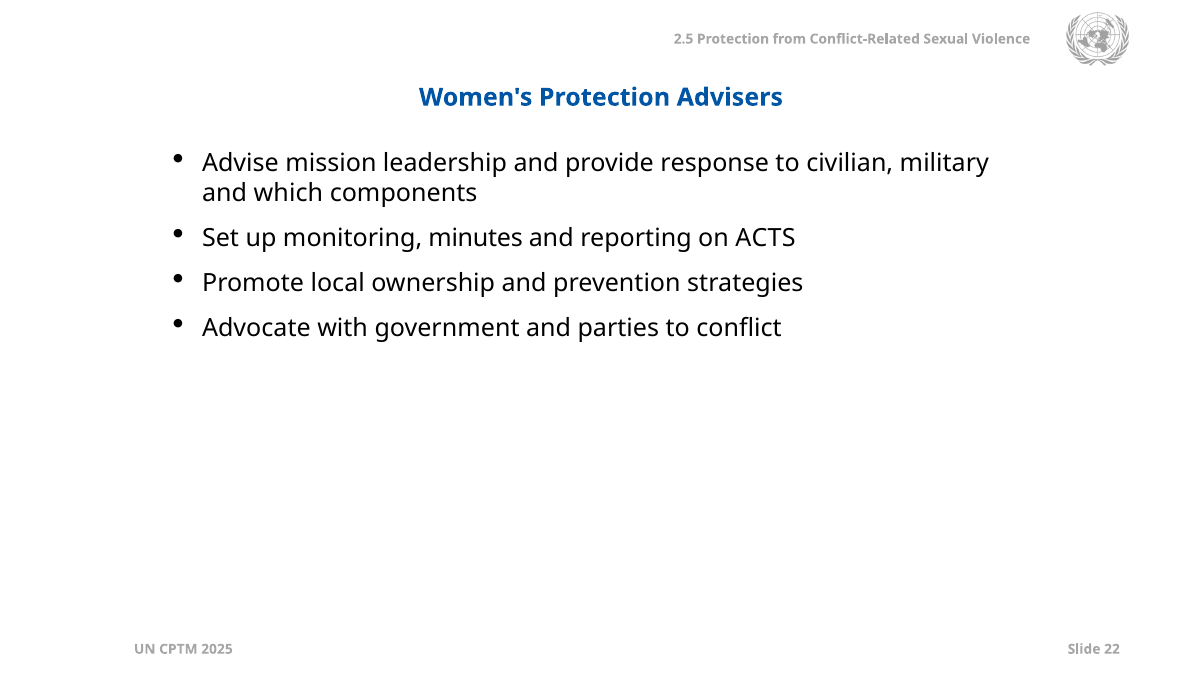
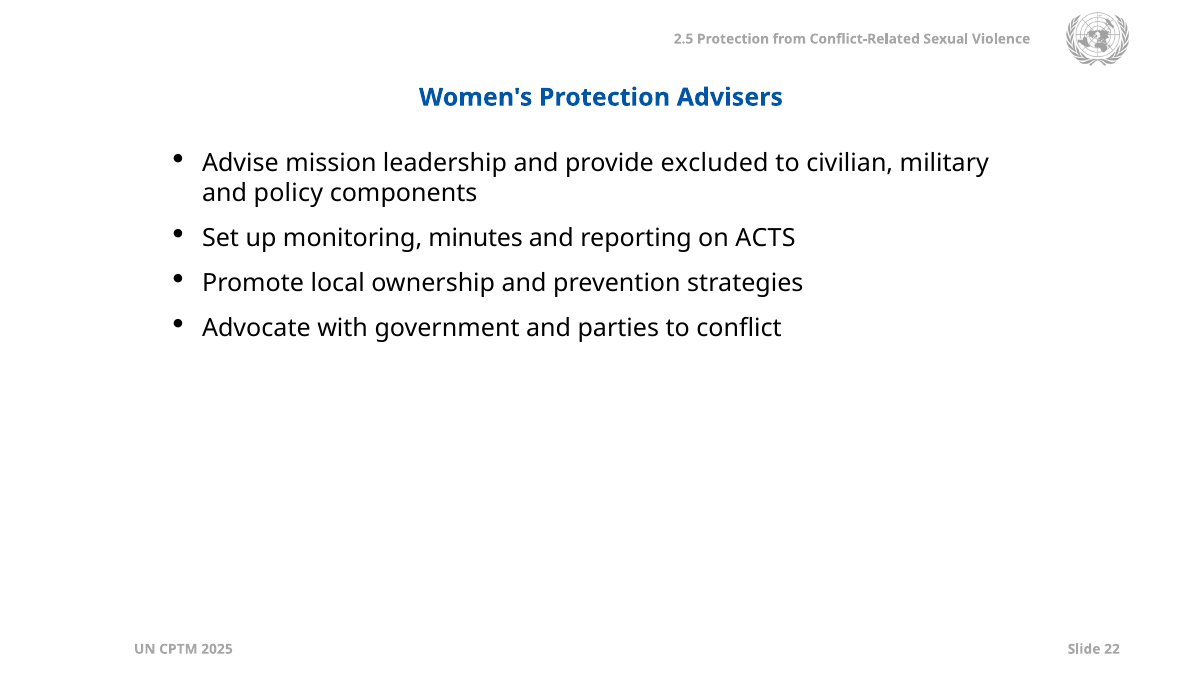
response: response -> excluded
which: which -> policy
